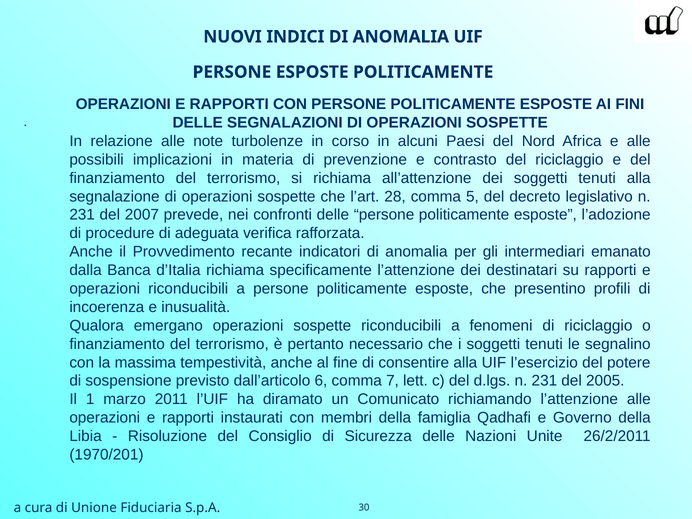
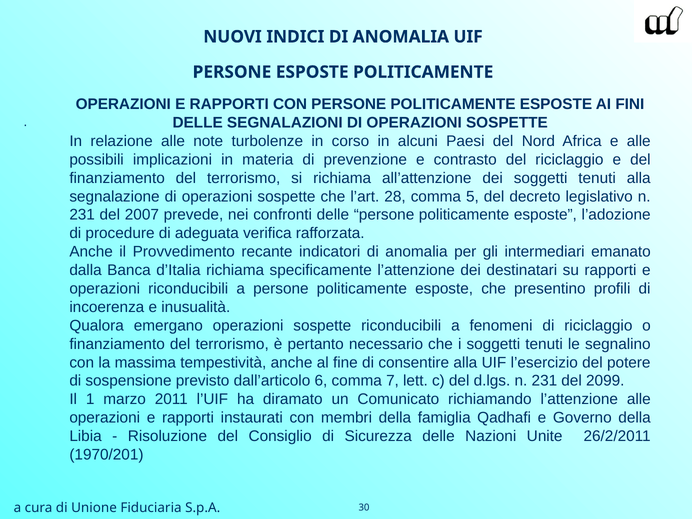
2005: 2005 -> 2099
